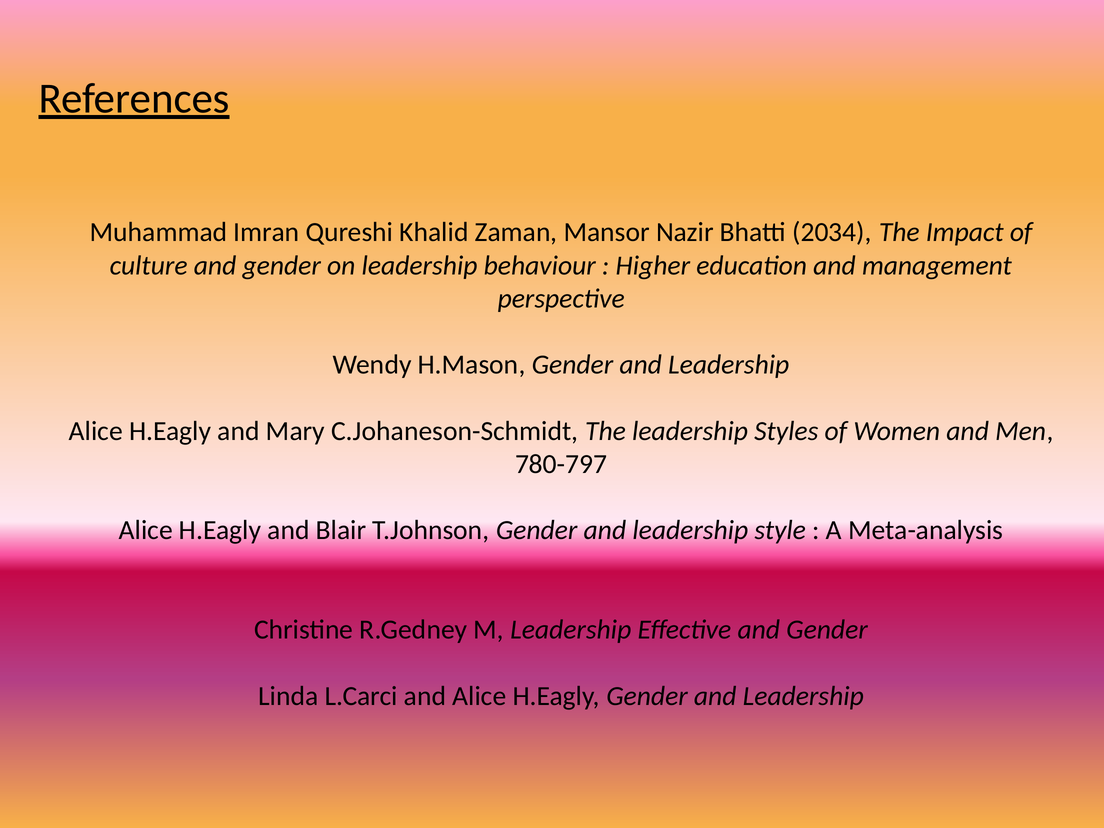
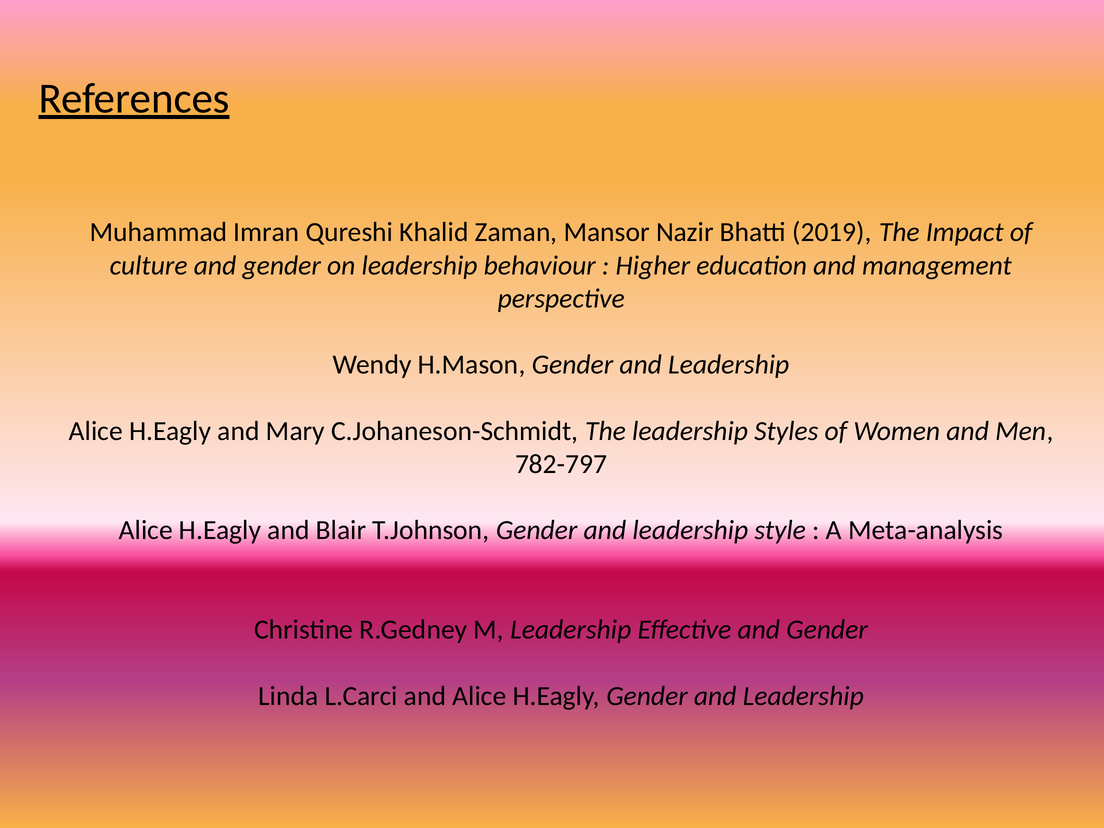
2034: 2034 -> 2019
780-797: 780-797 -> 782-797
